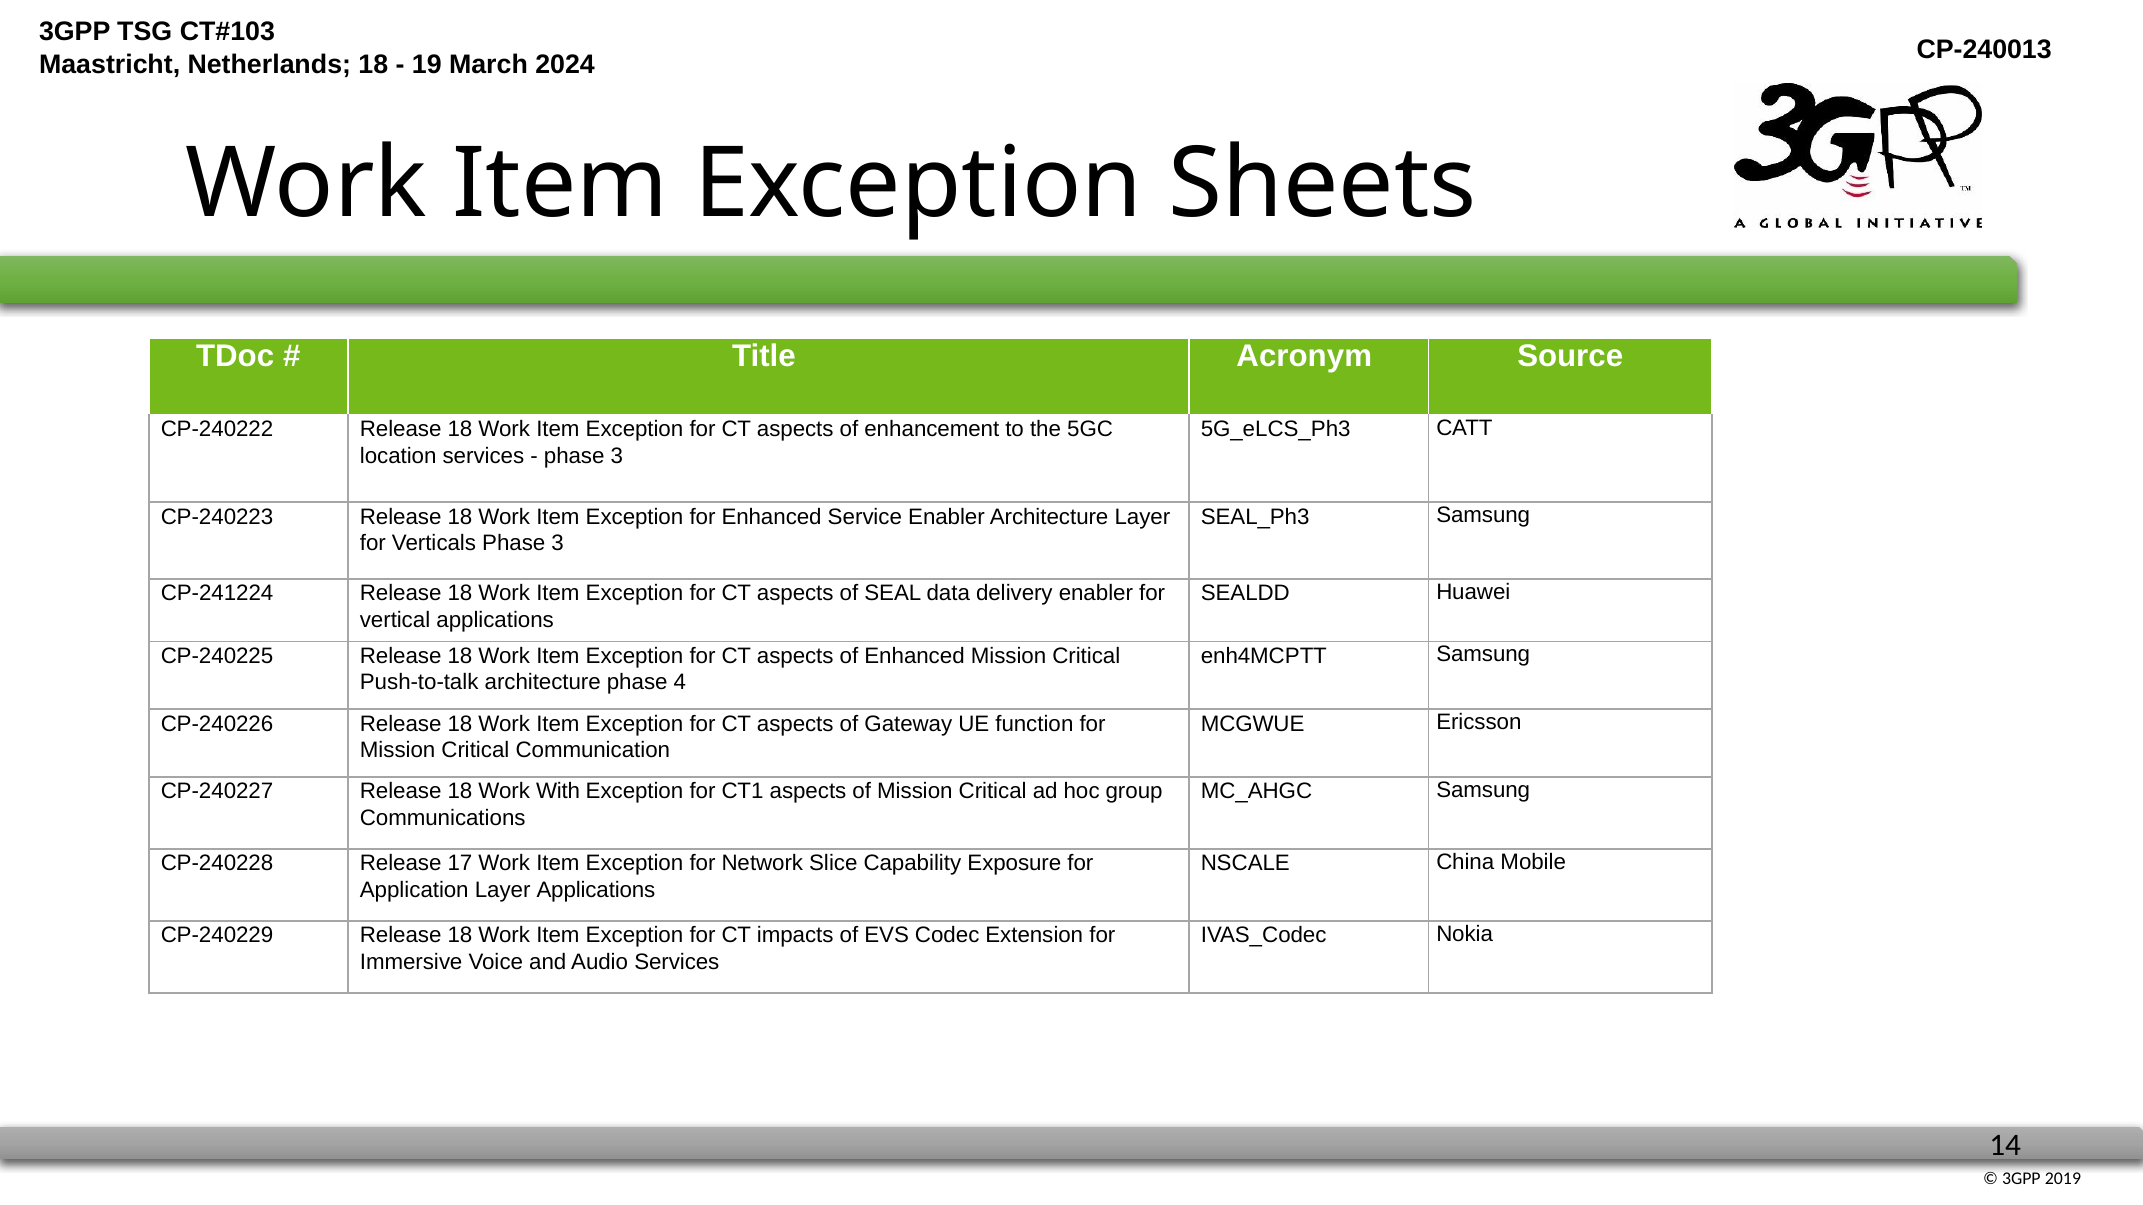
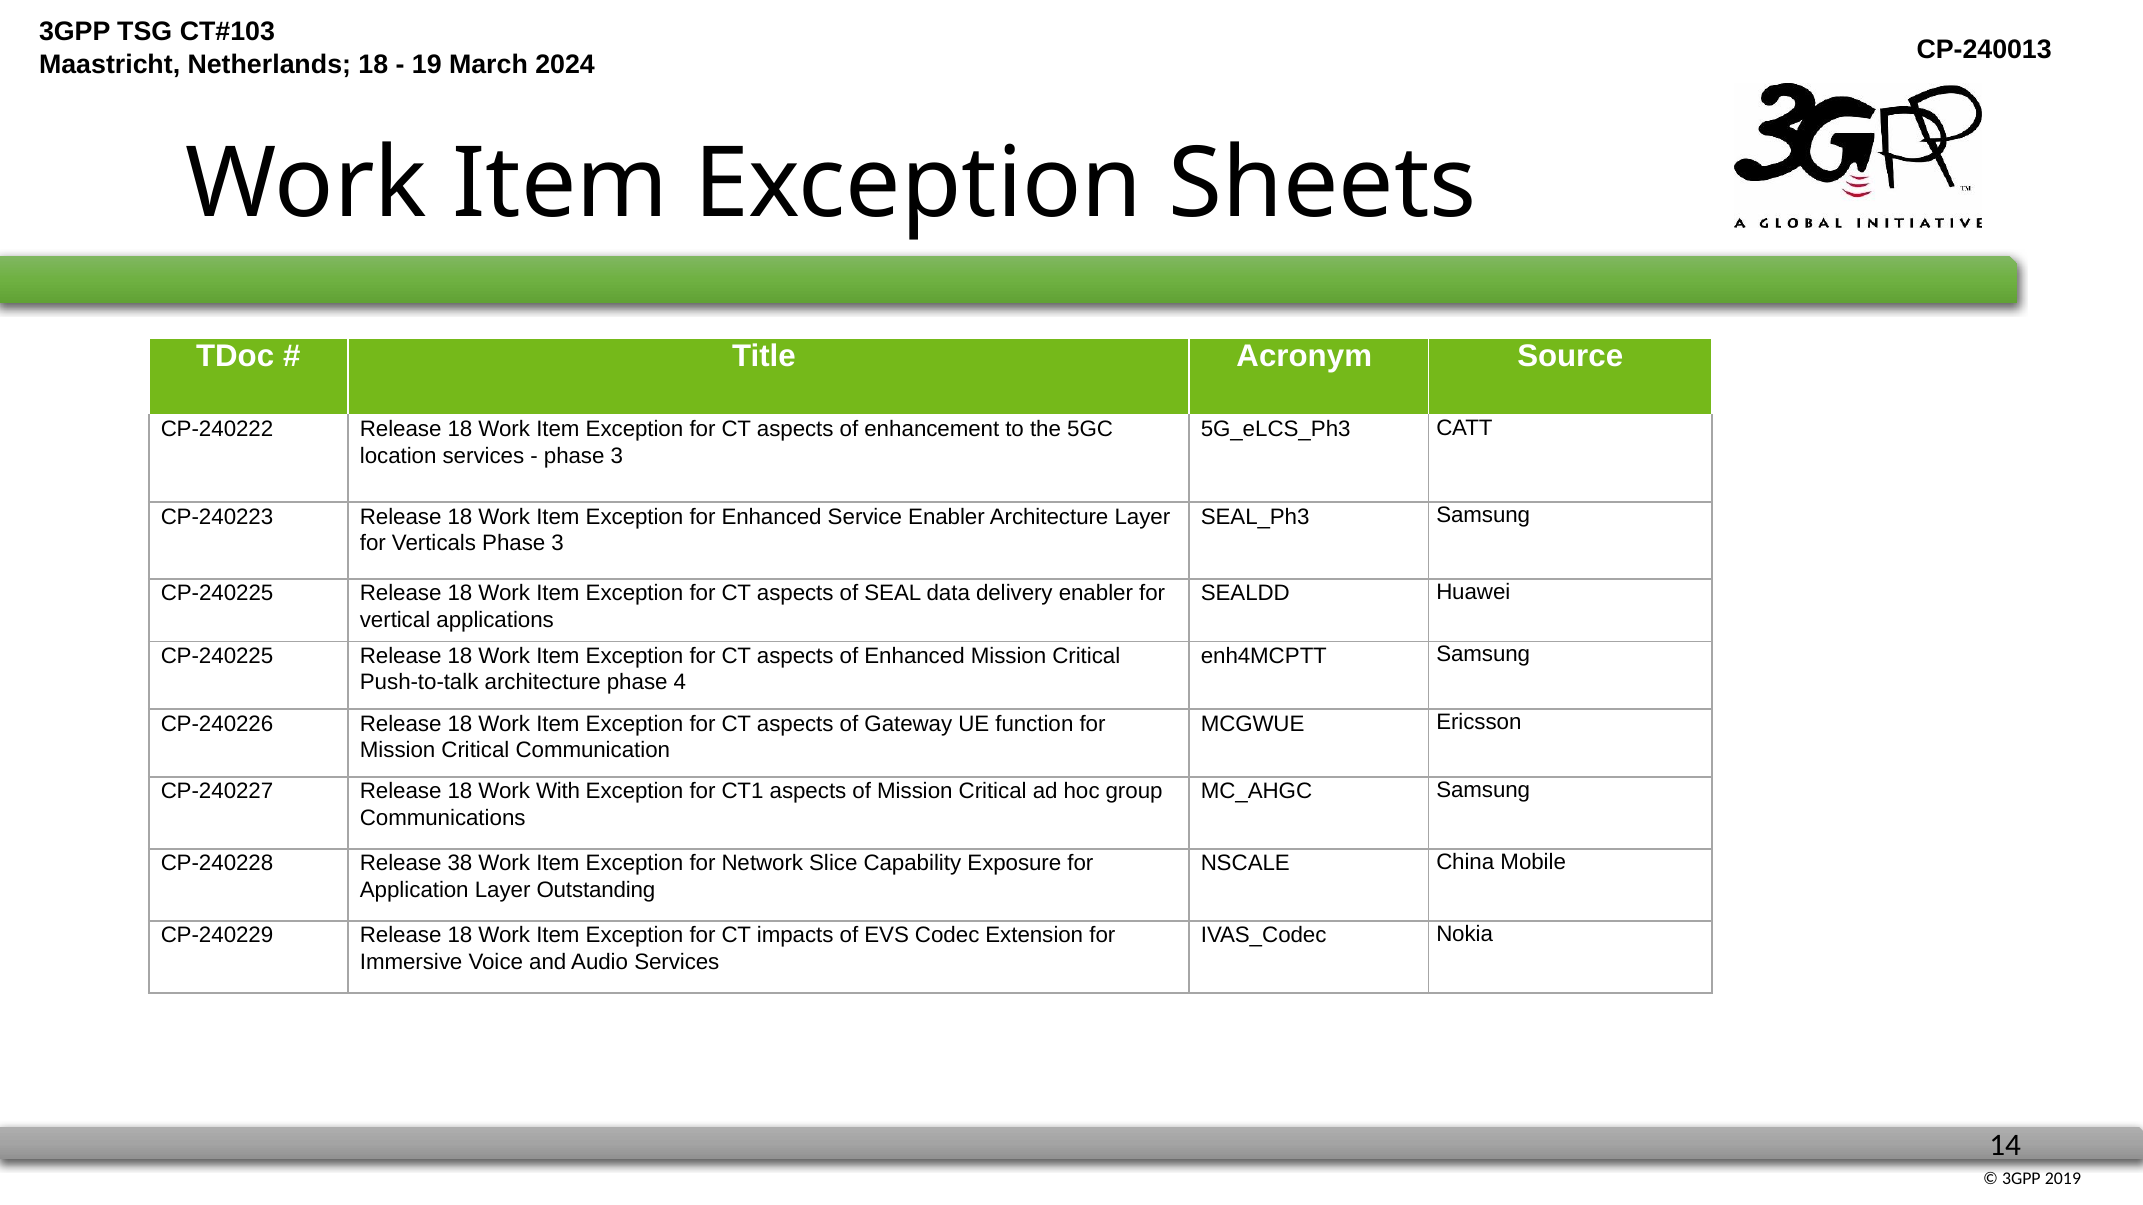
CP-241224 at (217, 594): CP-241224 -> CP-240225
17: 17 -> 38
Layer Applications: Applications -> Outstanding
